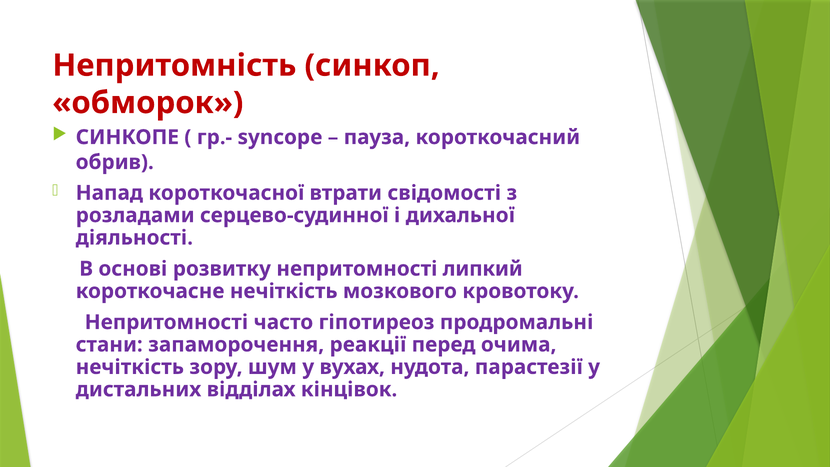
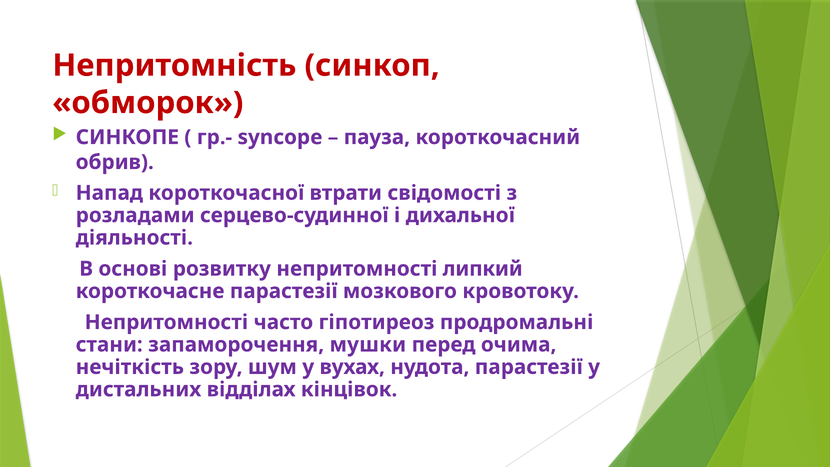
короткочасне нечіткість: нечіткість -> парастезії
реакції: реакції -> мушки
